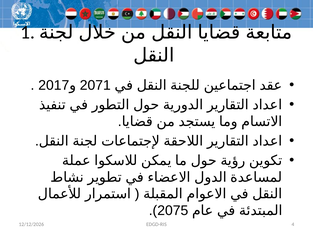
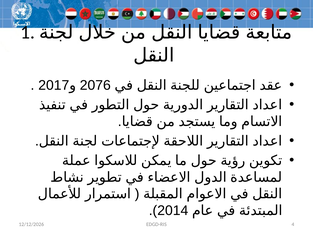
2071: 2071 -> 2076
2075: 2075 -> 2014
